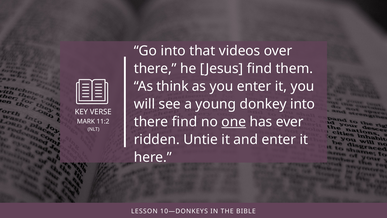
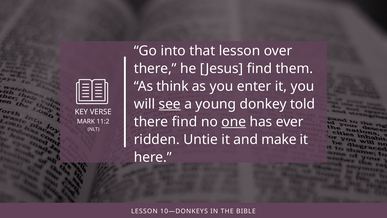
that videos: videos -> lesson
see underline: none -> present
donkey into: into -> told
and enter: enter -> make
